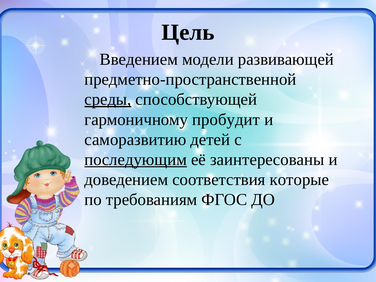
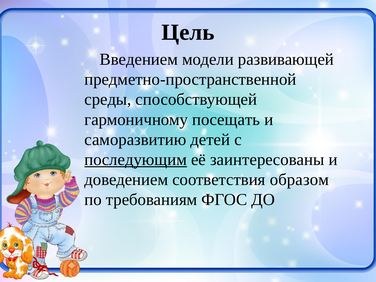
среды underline: present -> none
пробудит: пробудит -> посещать
которые: которые -> образом
